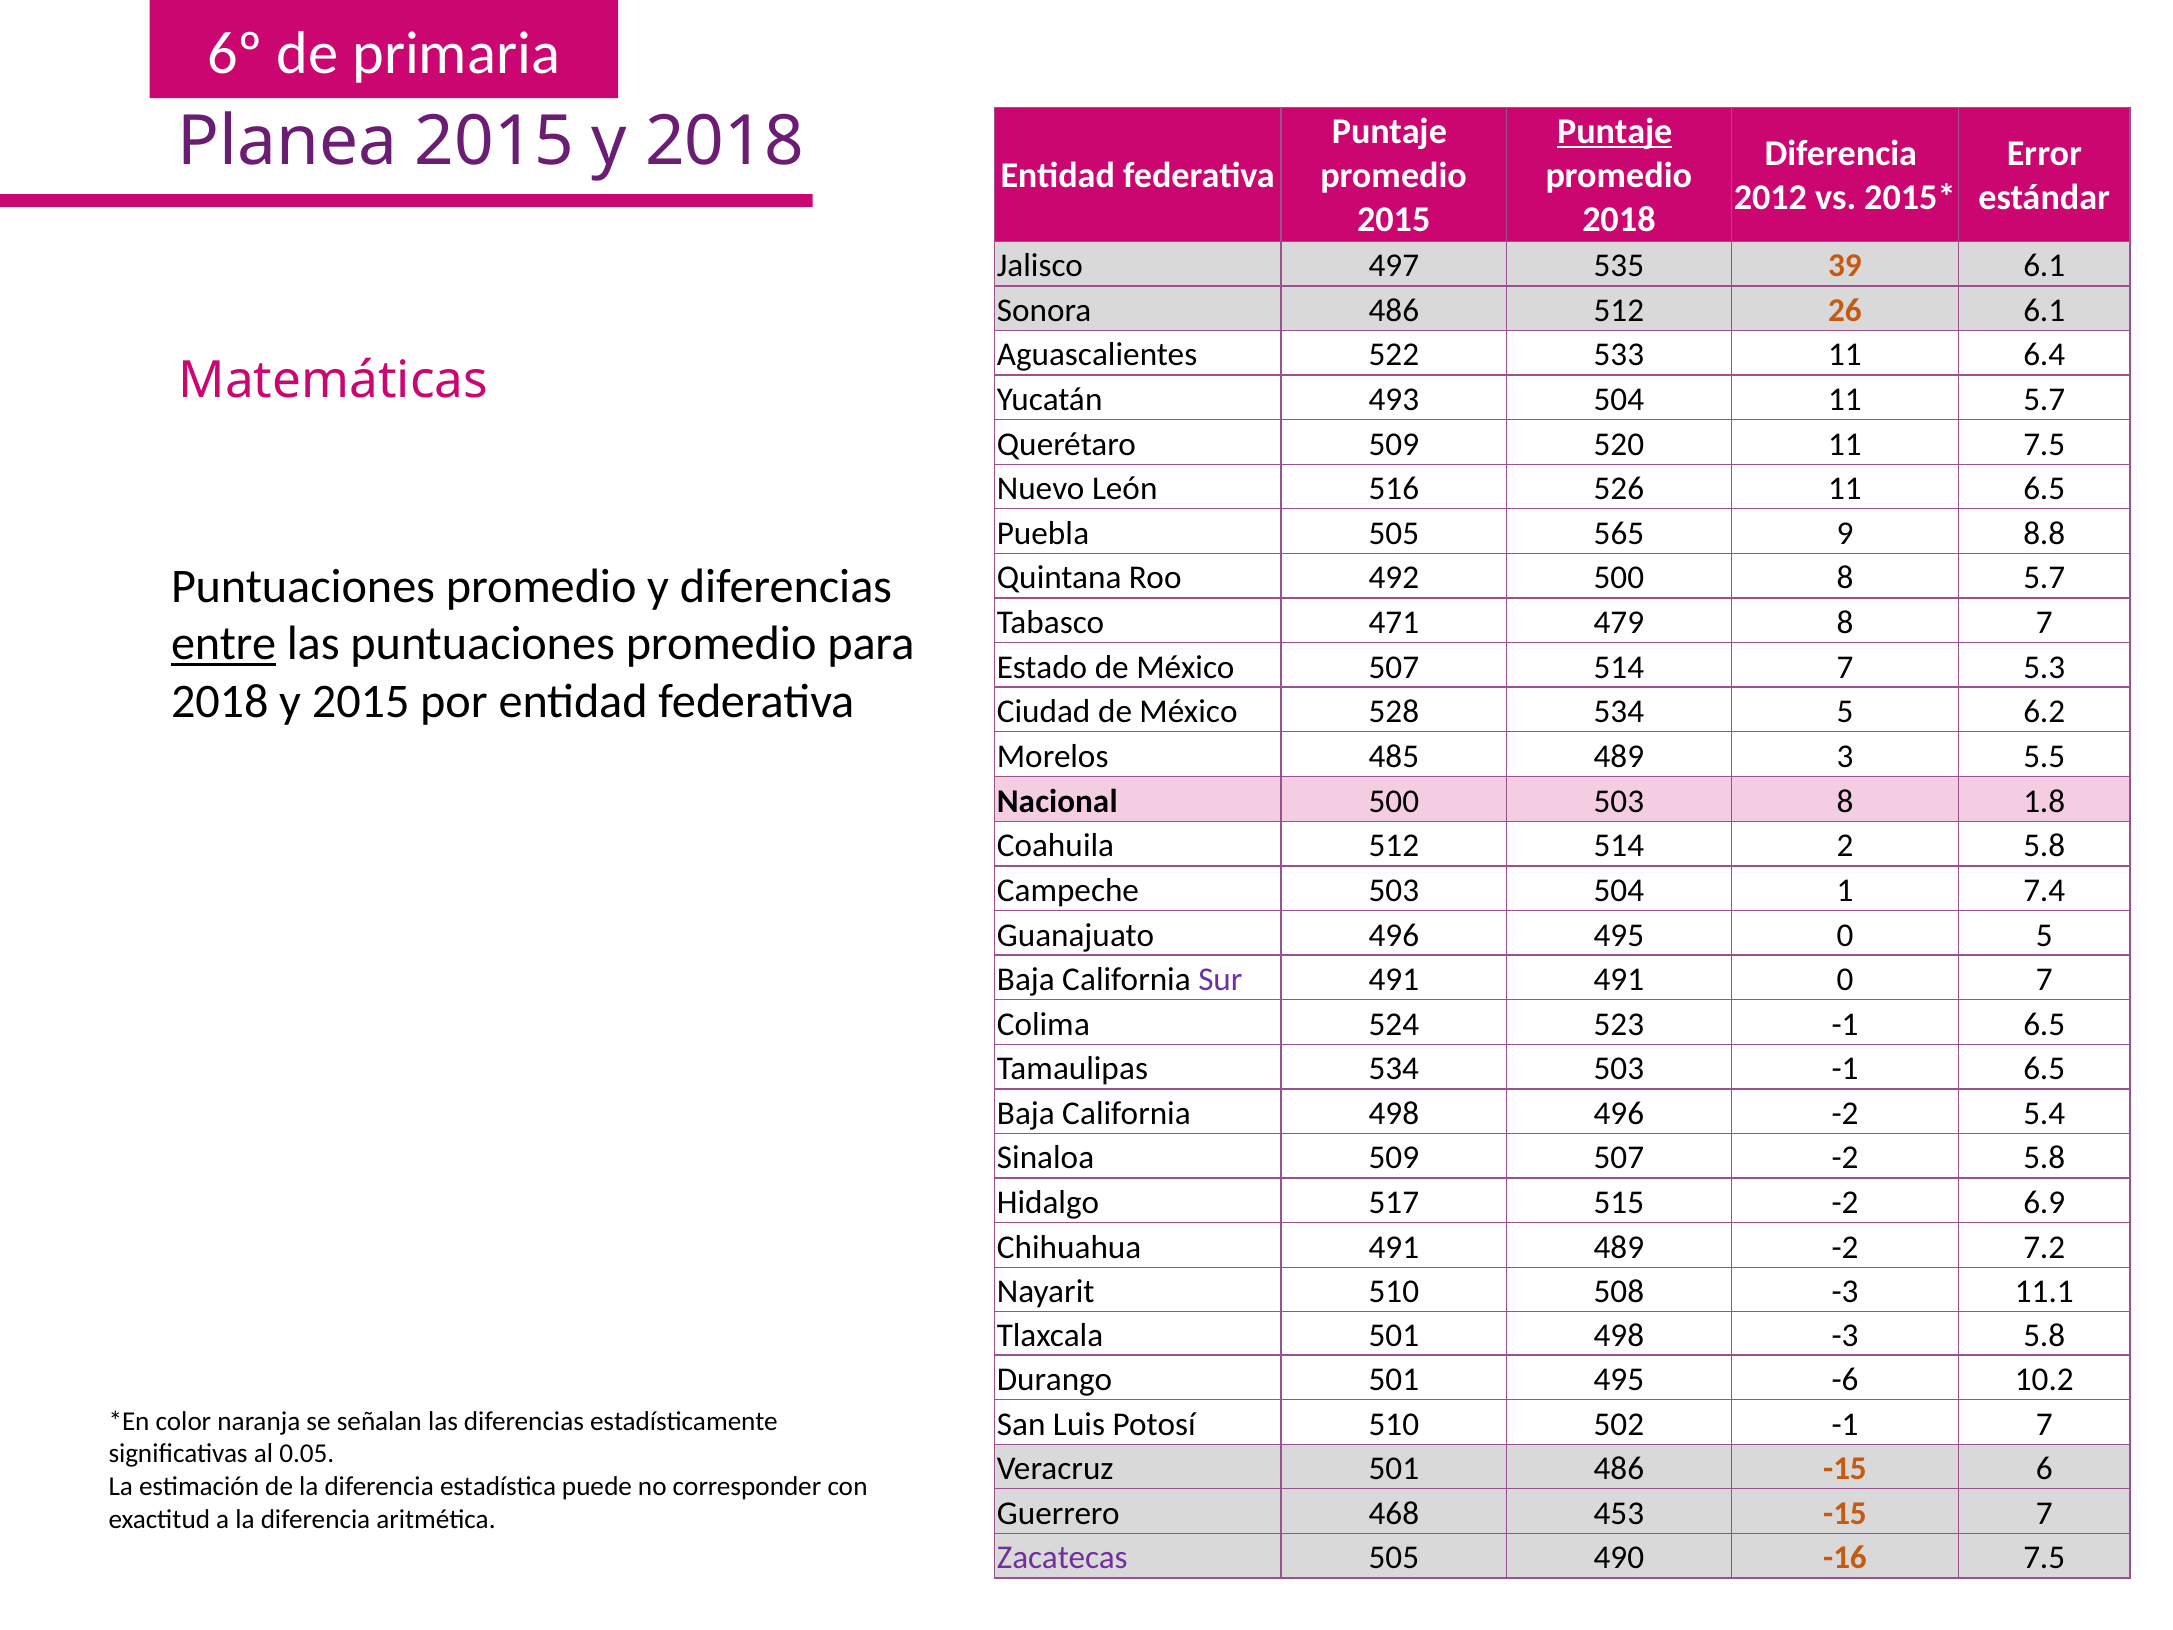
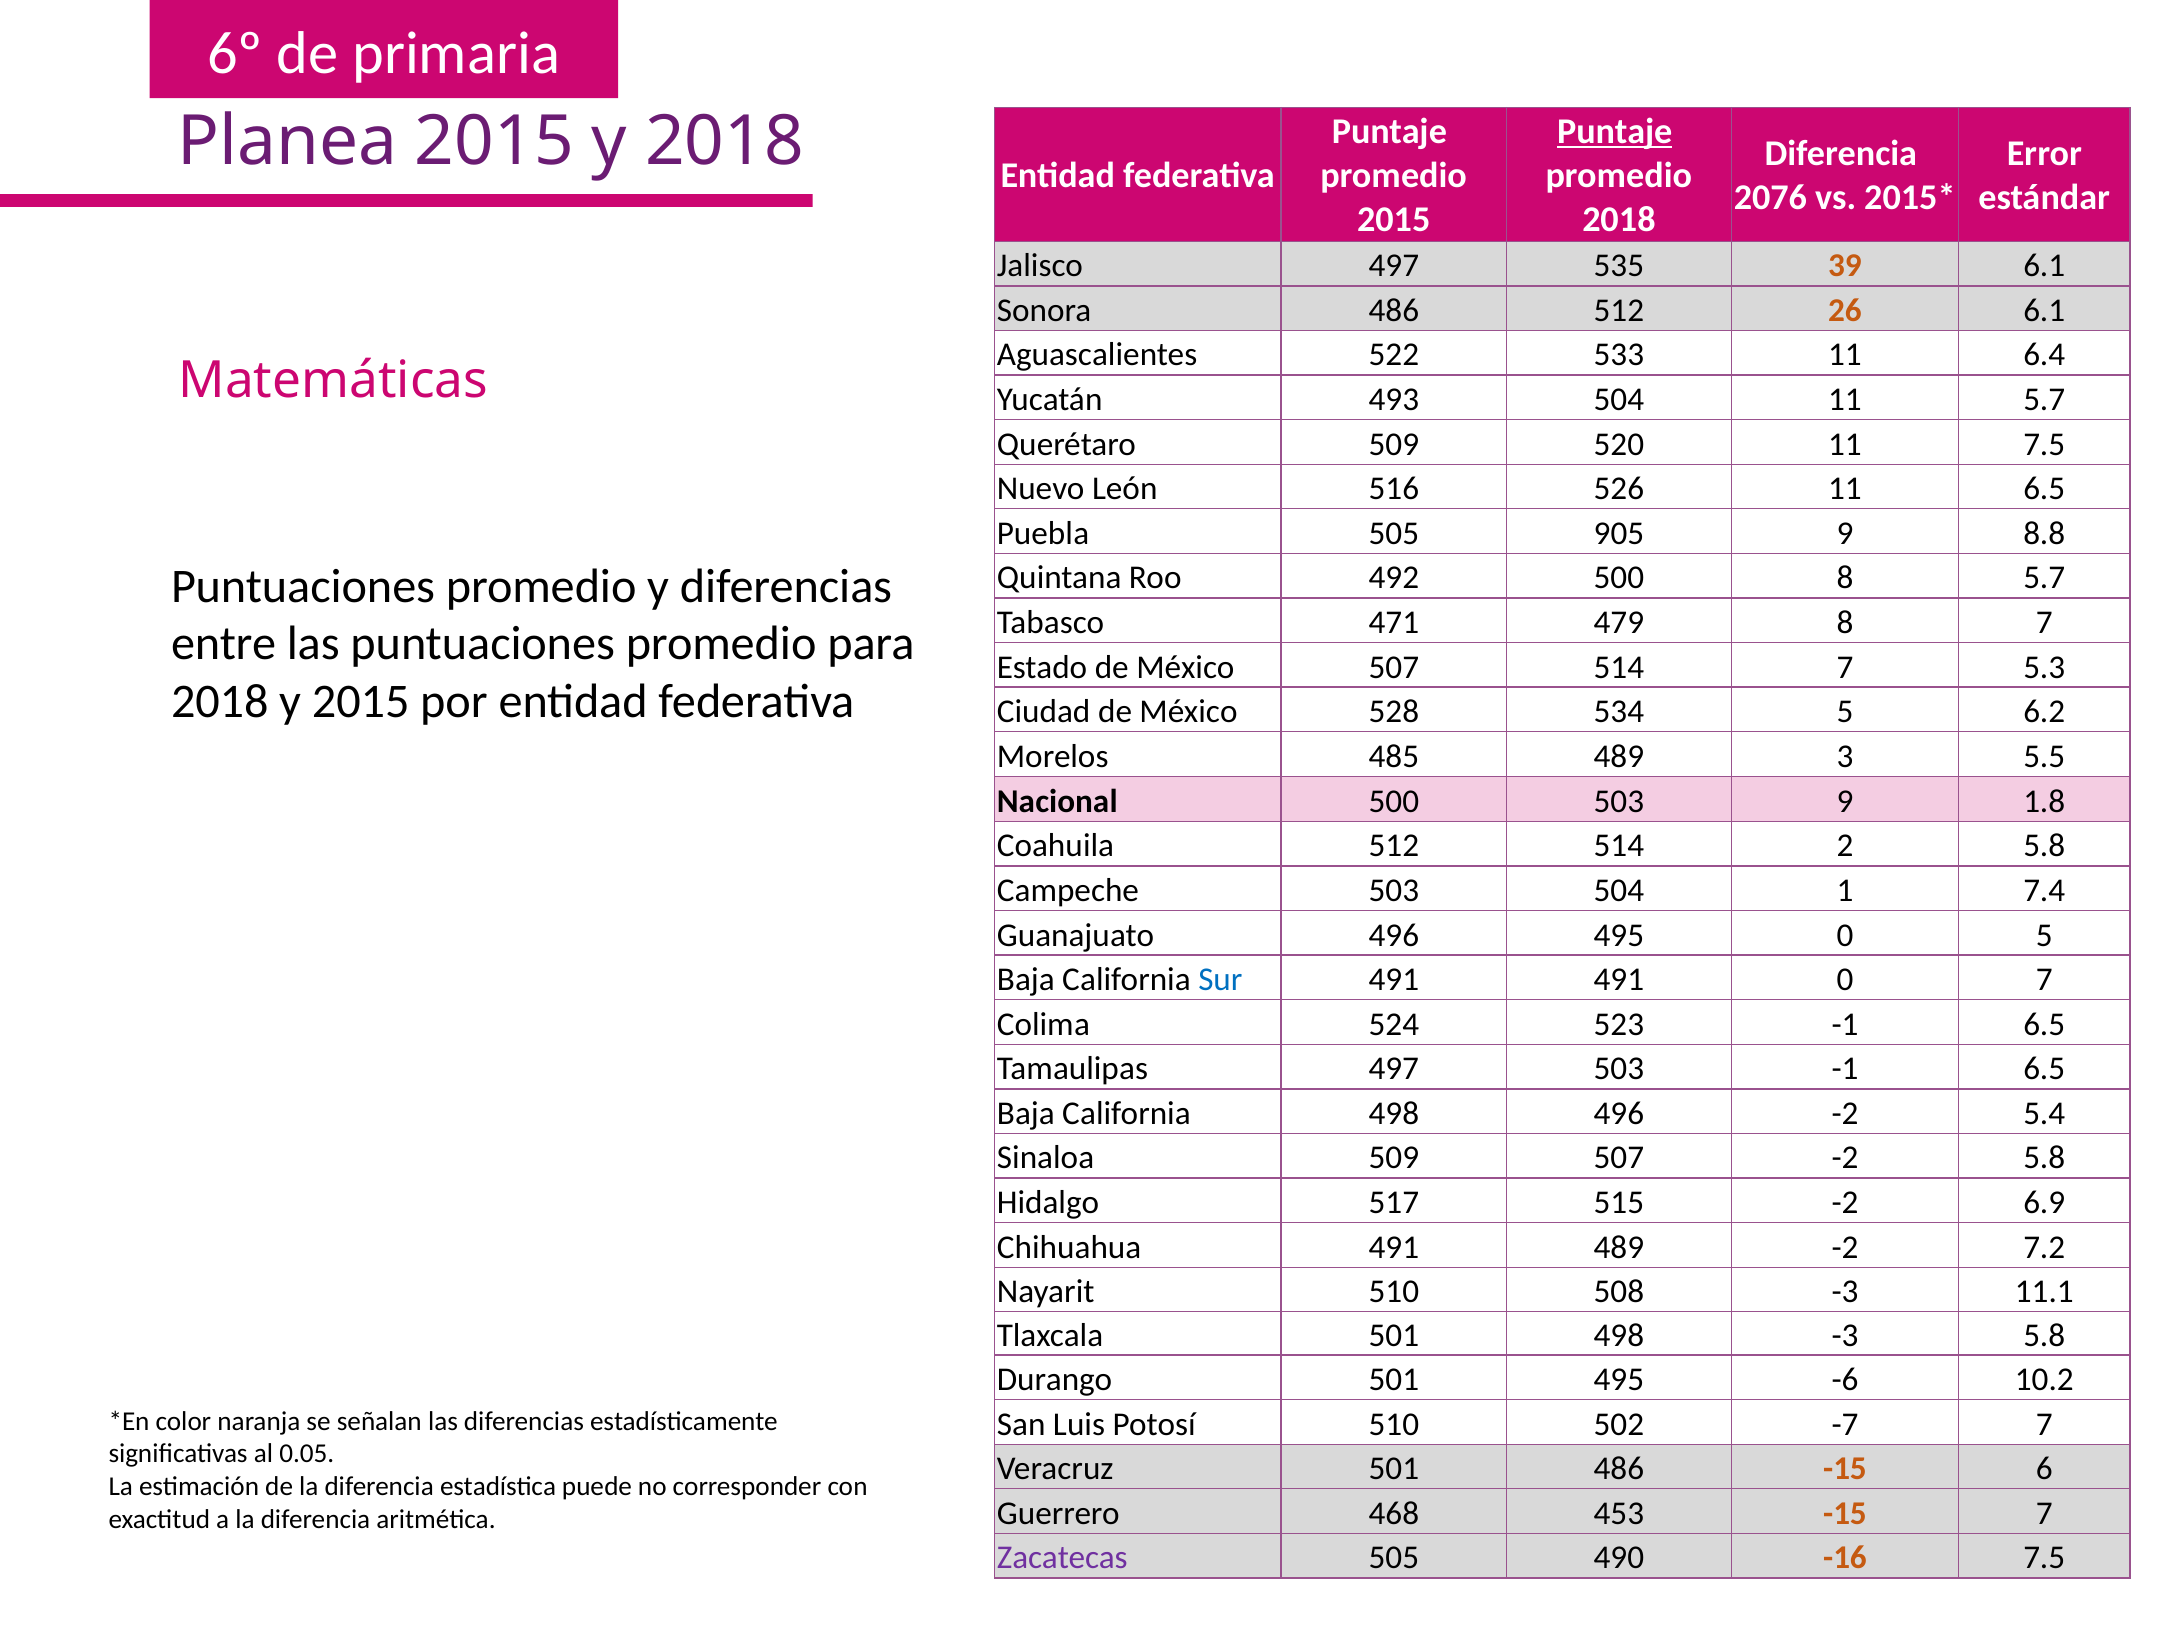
2012: 2012 -> 2076
565: 565 -> 905
entre underline: present -> none
503 8: 8 -> 9
Sur colour: purple -> blue
Tamaulipas 534: 534 -> 497
502 -1: -1 -> -7
